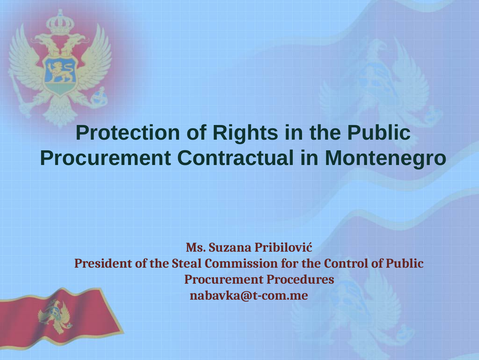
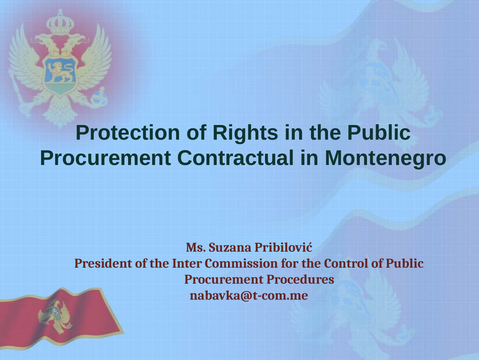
Steal: Steal -> Inter
